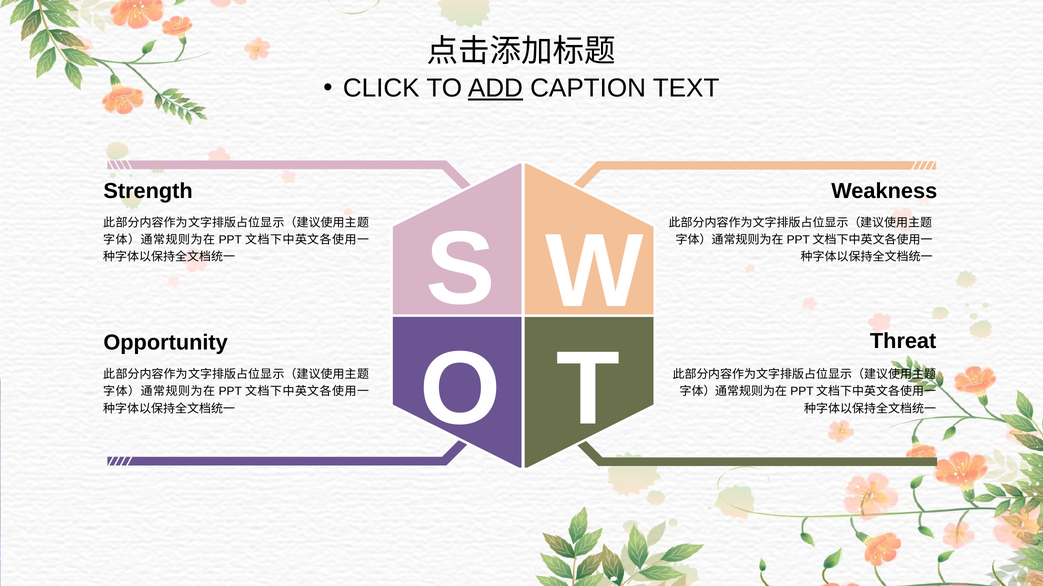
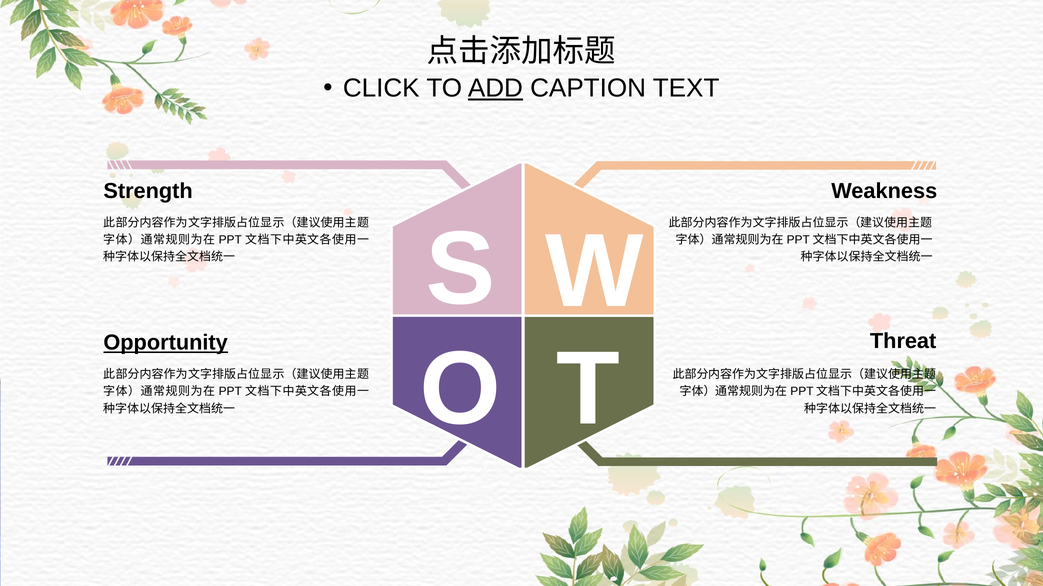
Opportunity underline: none -> present
